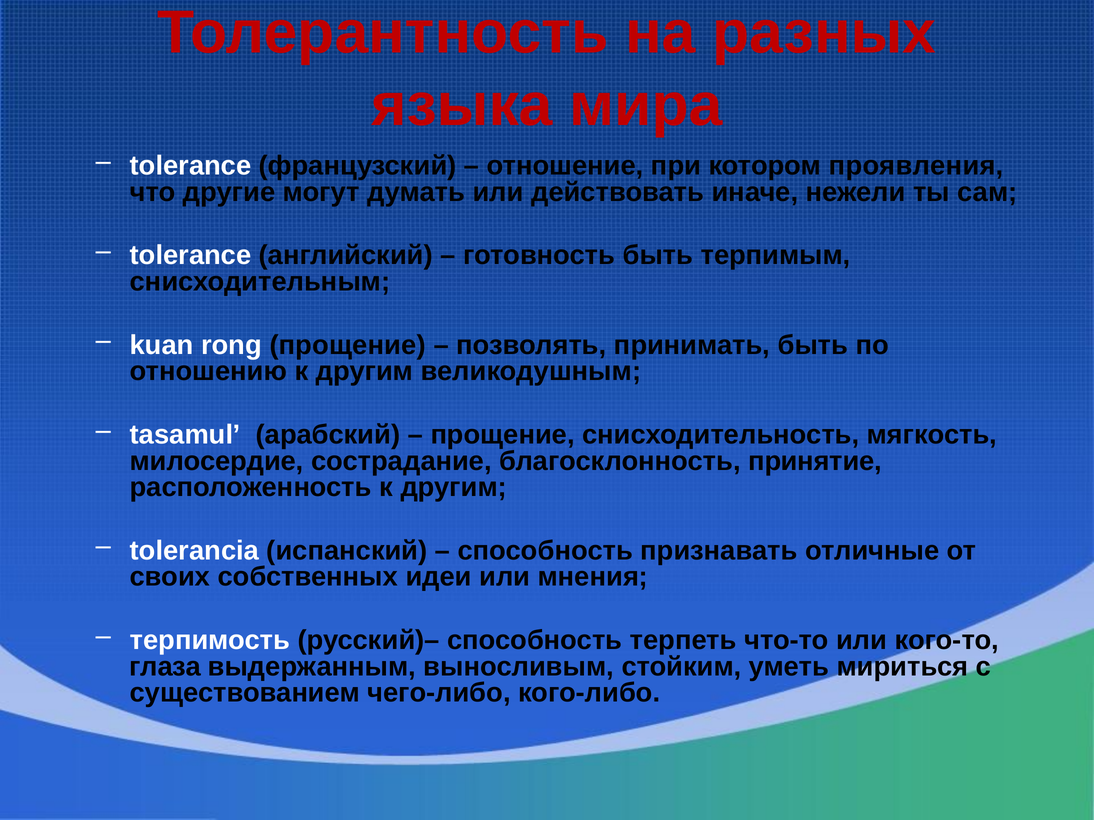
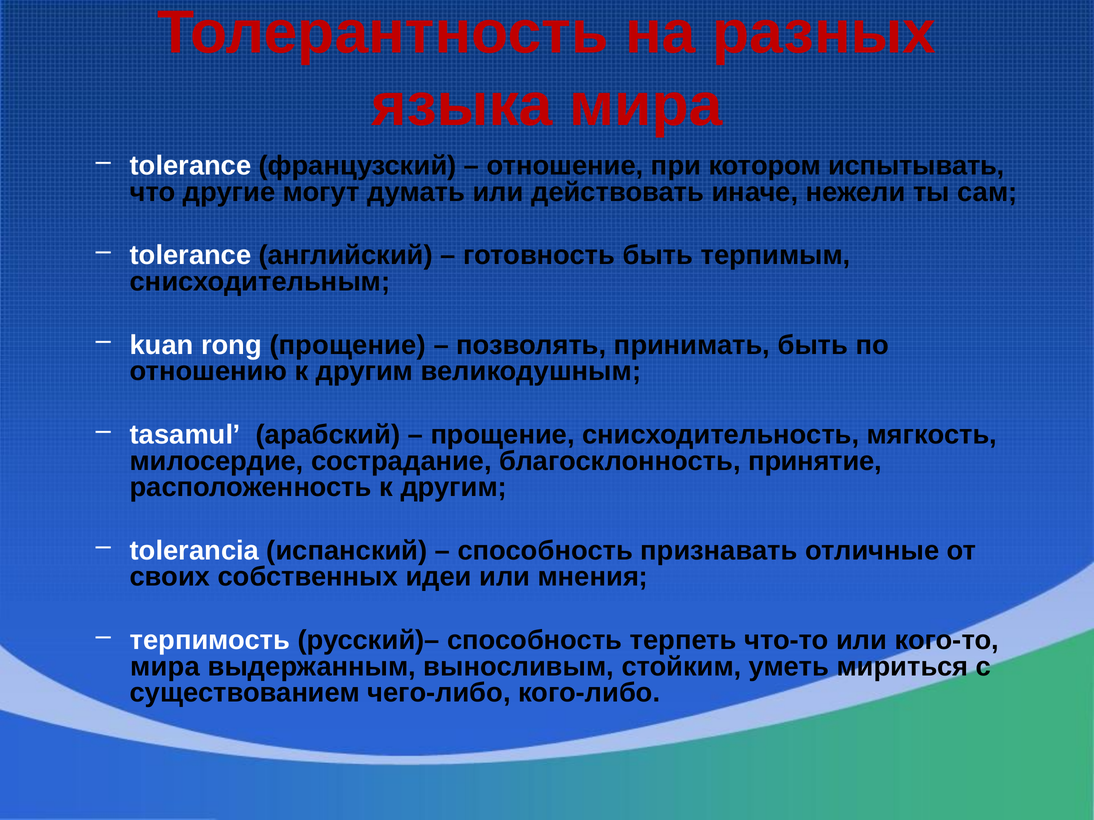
проявления: проявления -> испытывать
глаза at (165, 667): глаза -> мира
